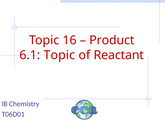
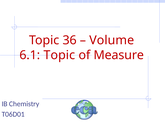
16: 16 -> 36
Product: Product -> Volume
Reactant: Reactant -> Measure
